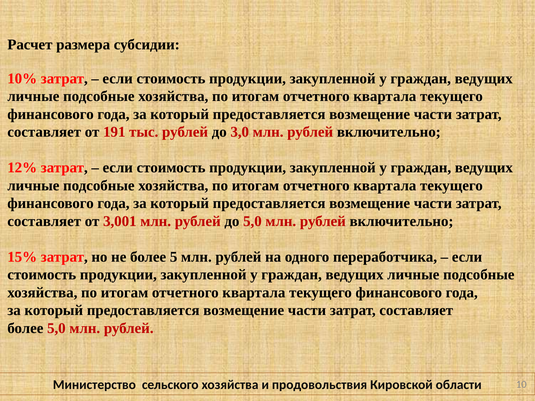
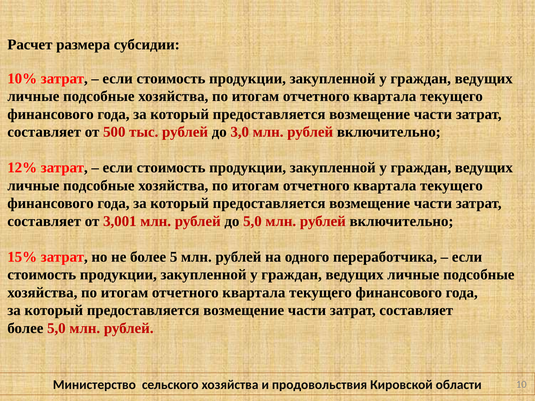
191: 191 -> 500
